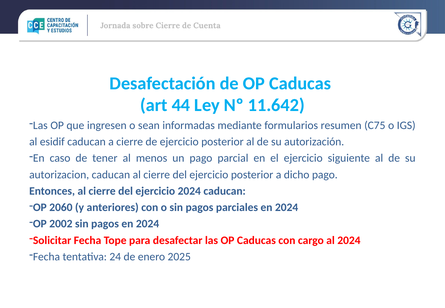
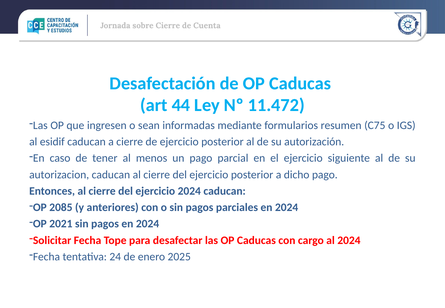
11.642: 11.642 -> 11.472
2060: 2060 -> 2085
2002: 2002 -> 2021
